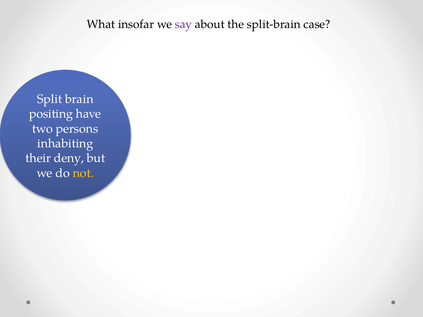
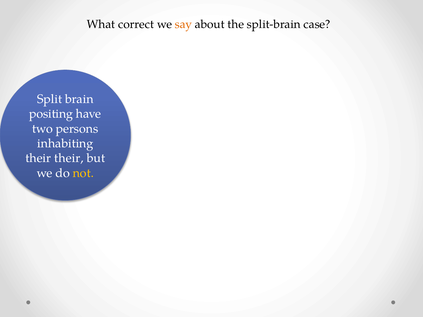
insofar: insofar -> correct
say colour: purple -> orange
their deny: deny -> their
